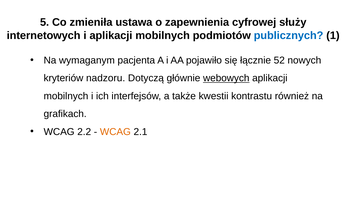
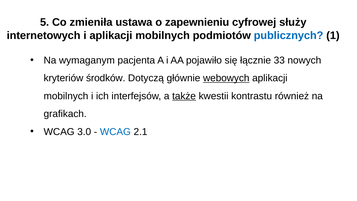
zapewnienia: zapewnienia -> zapewnieniu
52: 52 -> 33
nadzoru: nadzoru -> środków
także underline: none -> present
2.2: 2.2 -> 3.0
WCAG at (115, 132) colour: orange -> blue
